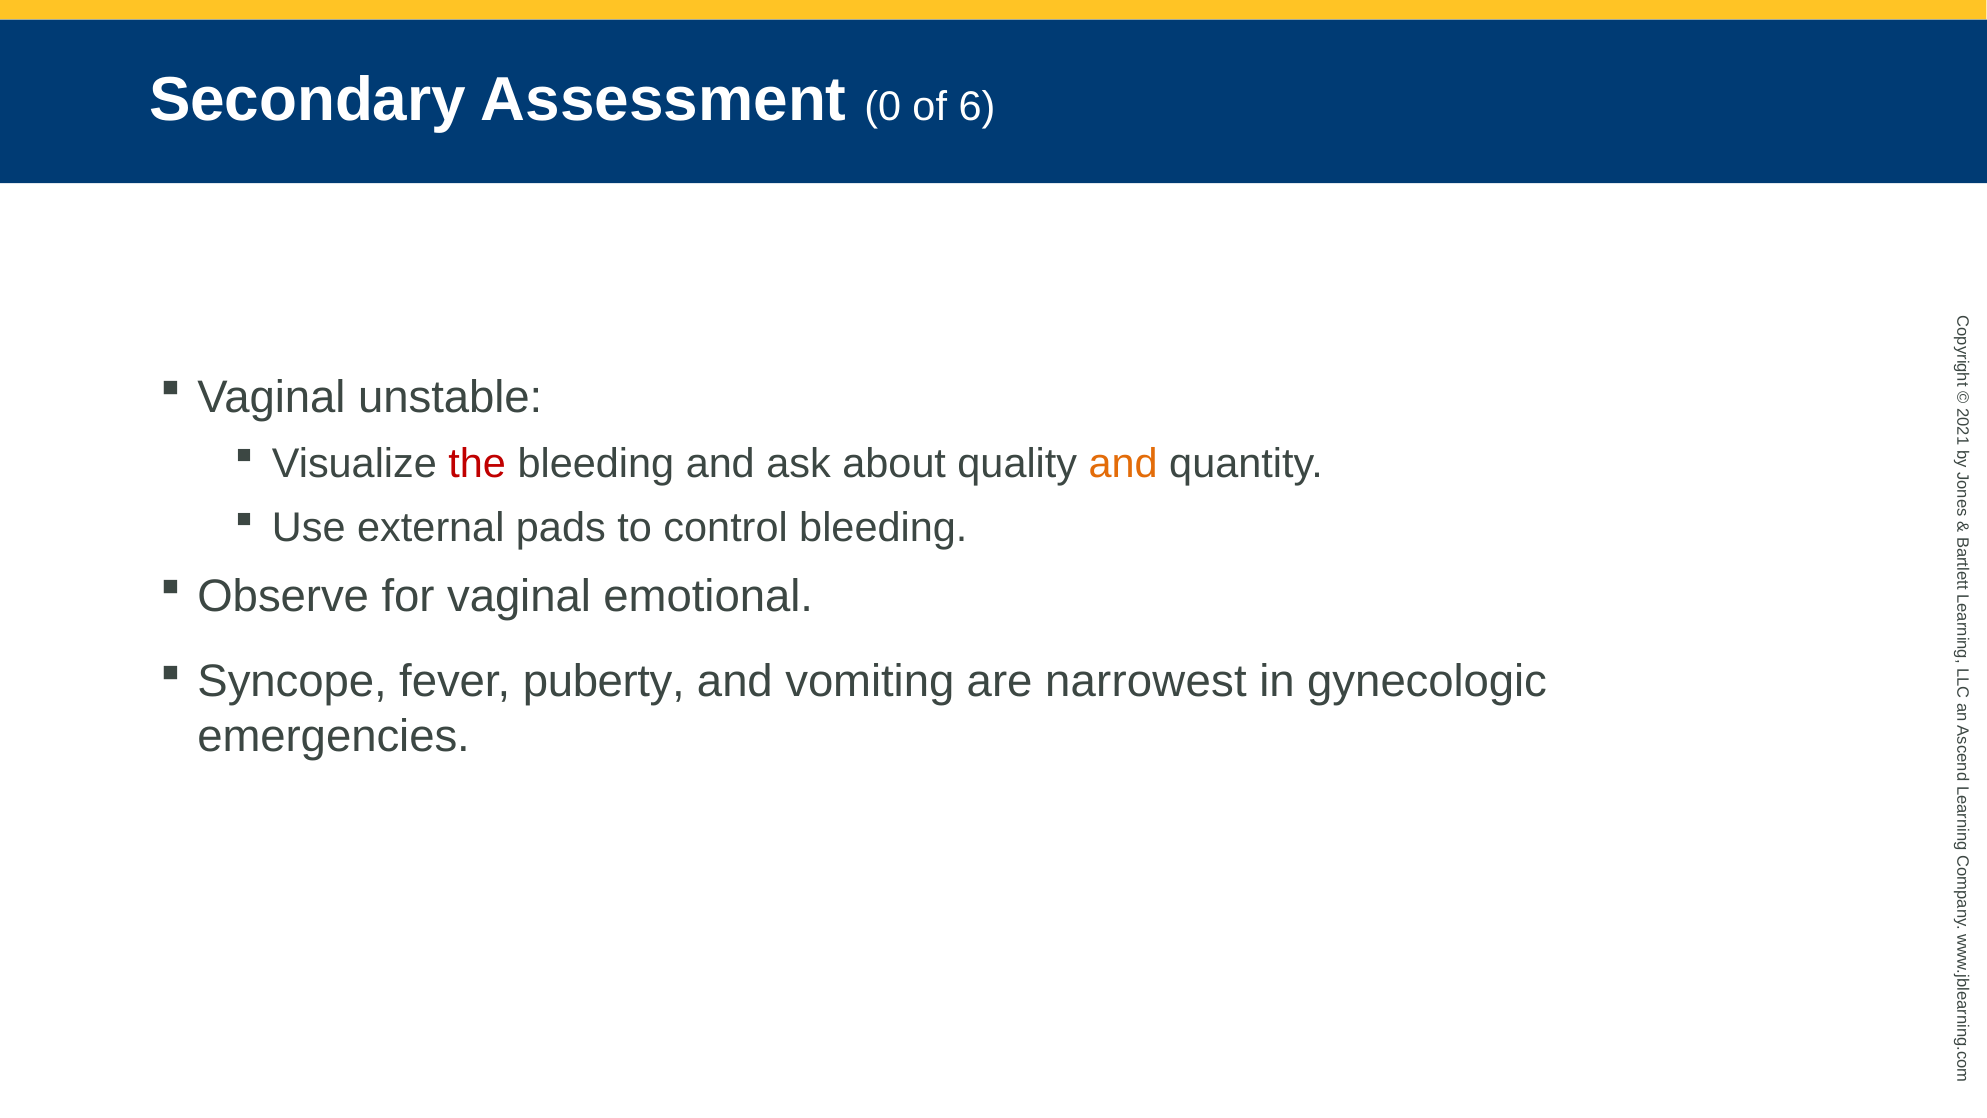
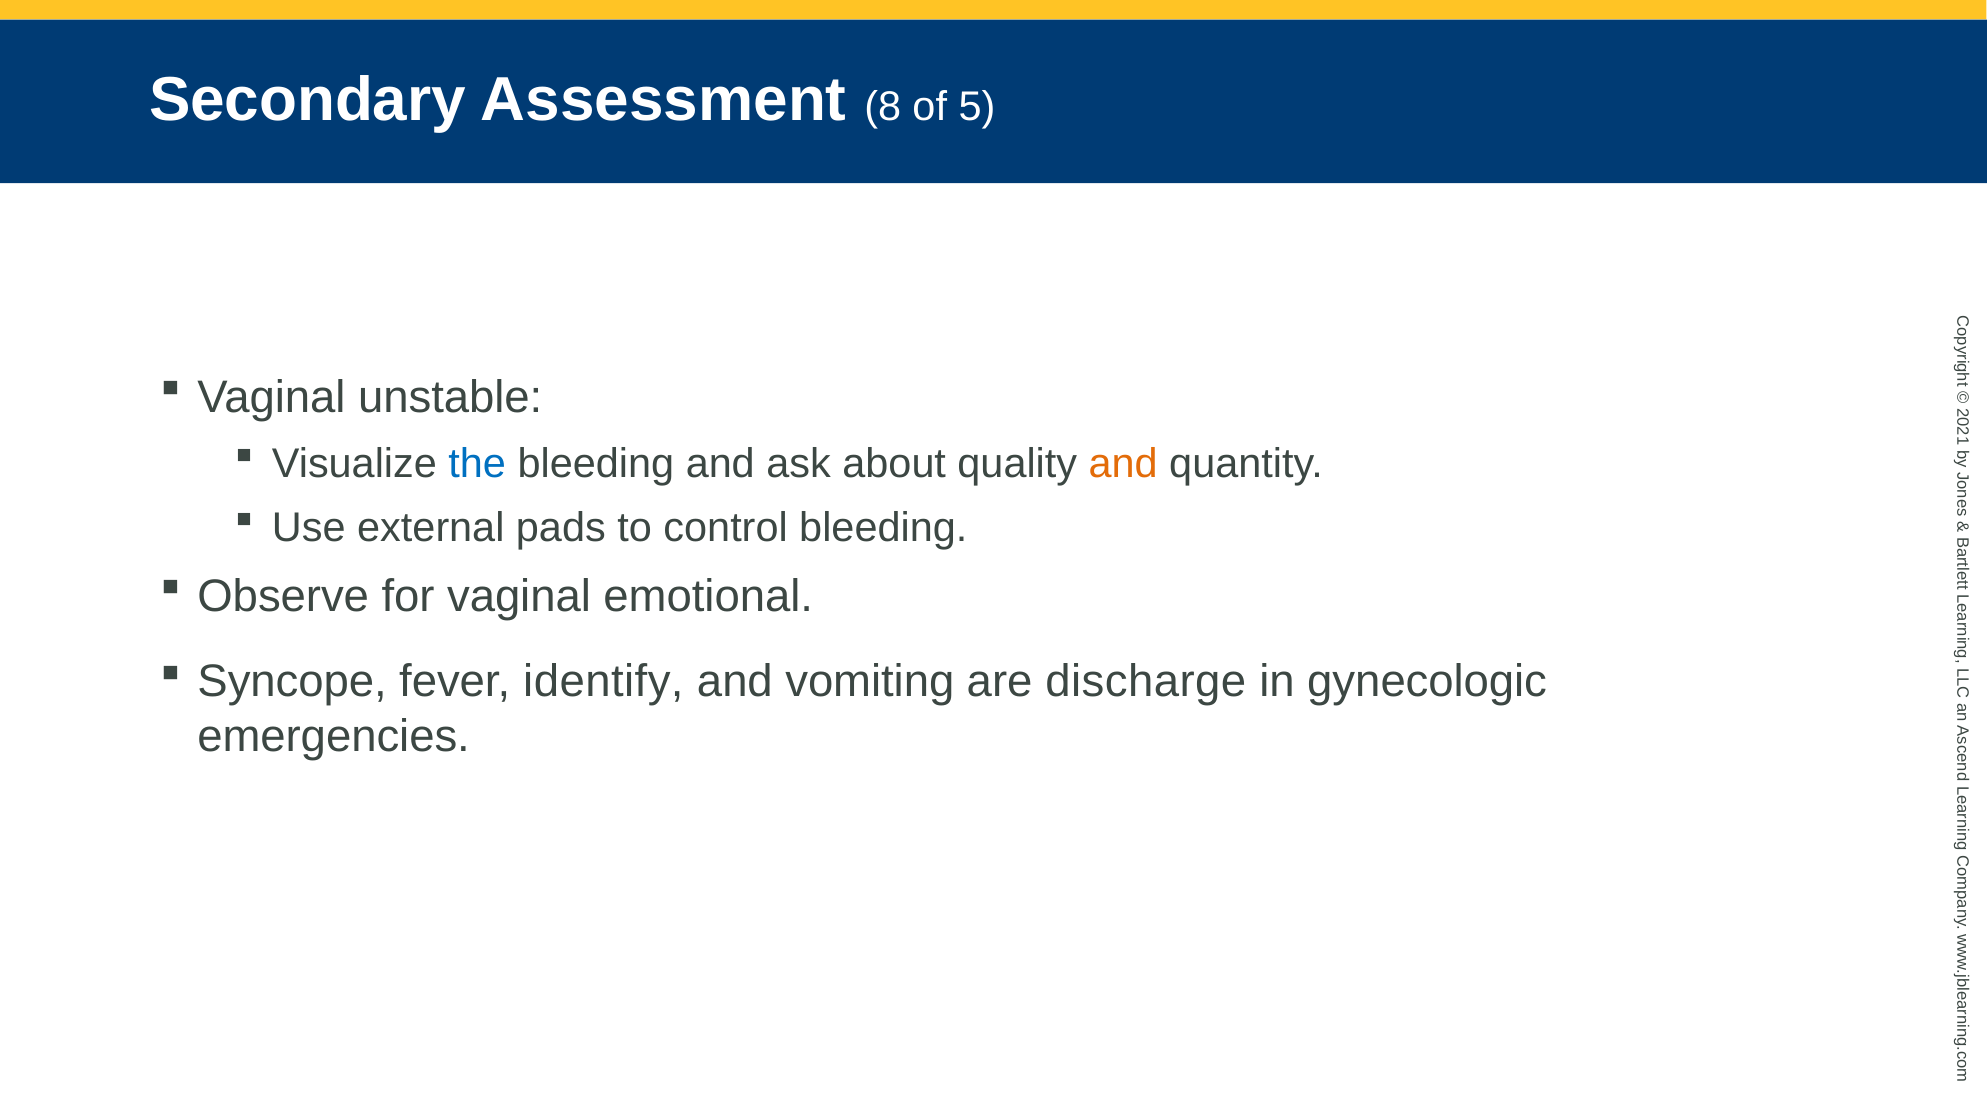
Assessment 0: 0 -> 8
6: 6 -> 5
the colour: red -> blue
puberty: puberty -> identify
narrowest: narrowest -> discharge
